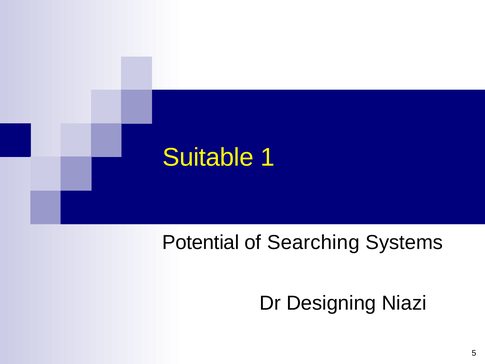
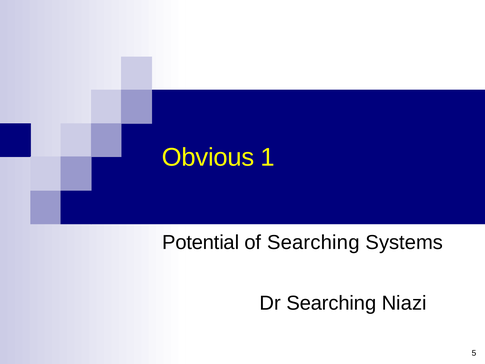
Suitable: Suitable -> Obvious
Dr Designing: Designing -> Searching
